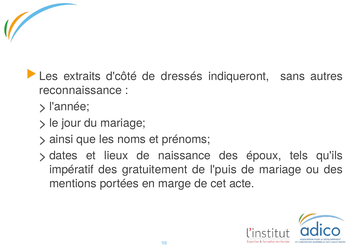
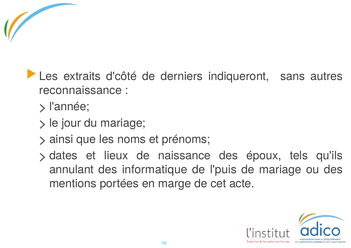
dressés: dressés -> derniers
impératif: impératif -> annulant
gratuitement: gratuitement -> informatique
